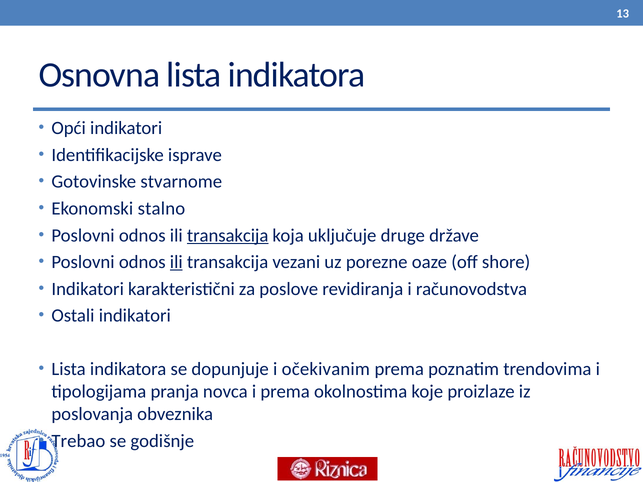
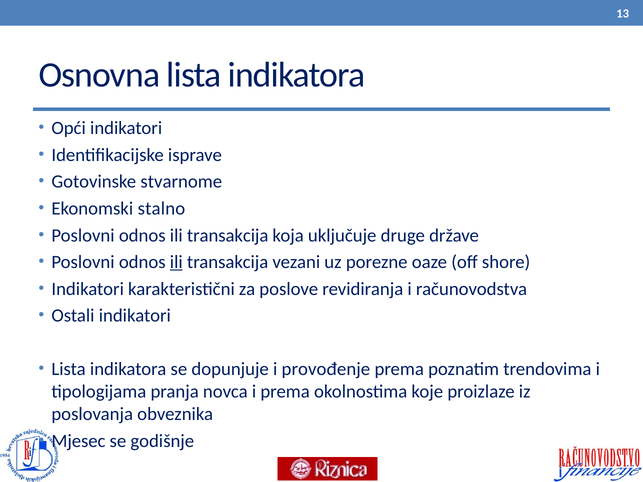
transakcija at (228, 235) underline: present -> none
očekivanim: očekivanim -> provođenje
Trebao: Trebao -> Mjesec
